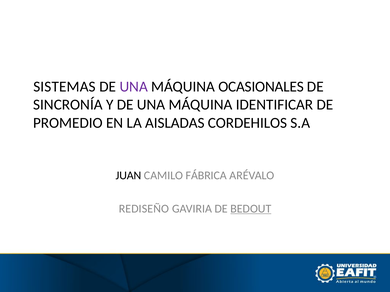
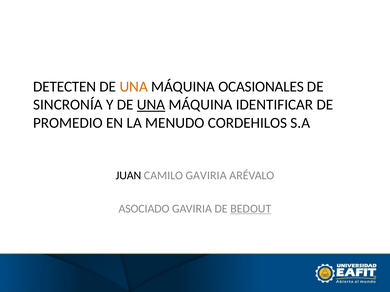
SISTEMAS: SISTEMAS -> DETECTEN
UNA at (134, 87) colour: purple -> orange
UNA at (151, 105) underline: none -> present
AISLADAS: AISLADAS -> MENUDO
CAMILO FÁBRICA: FÁBRICA -> GAVIRIA
REDISEÑO: REDISEÑO -> ASOCIADO
